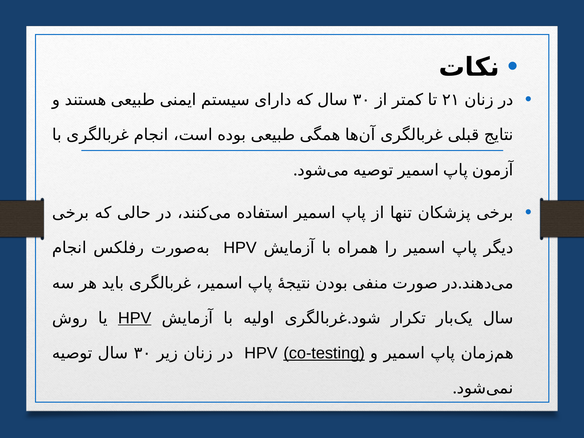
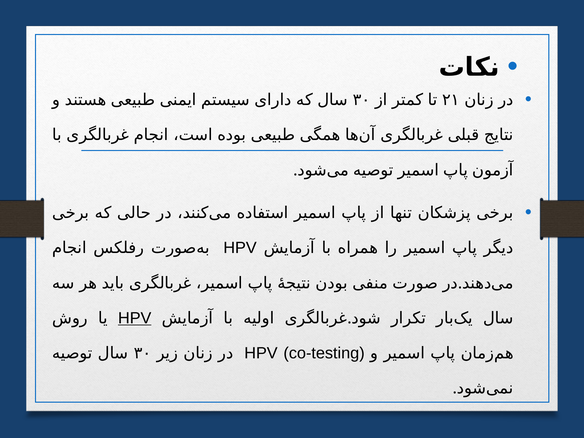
co-testing underline: present -> none
